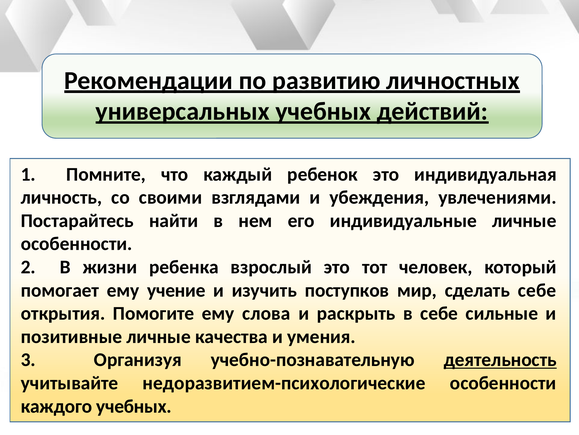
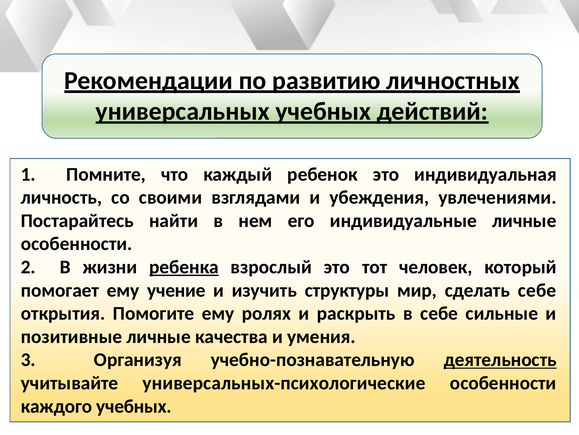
ребенка underline: none -> present
поступков: поступков -> структуры
слова: слова -> ролях
недоразвитием-психологические: недоразвитием-психологические -> универсальных-психологические
